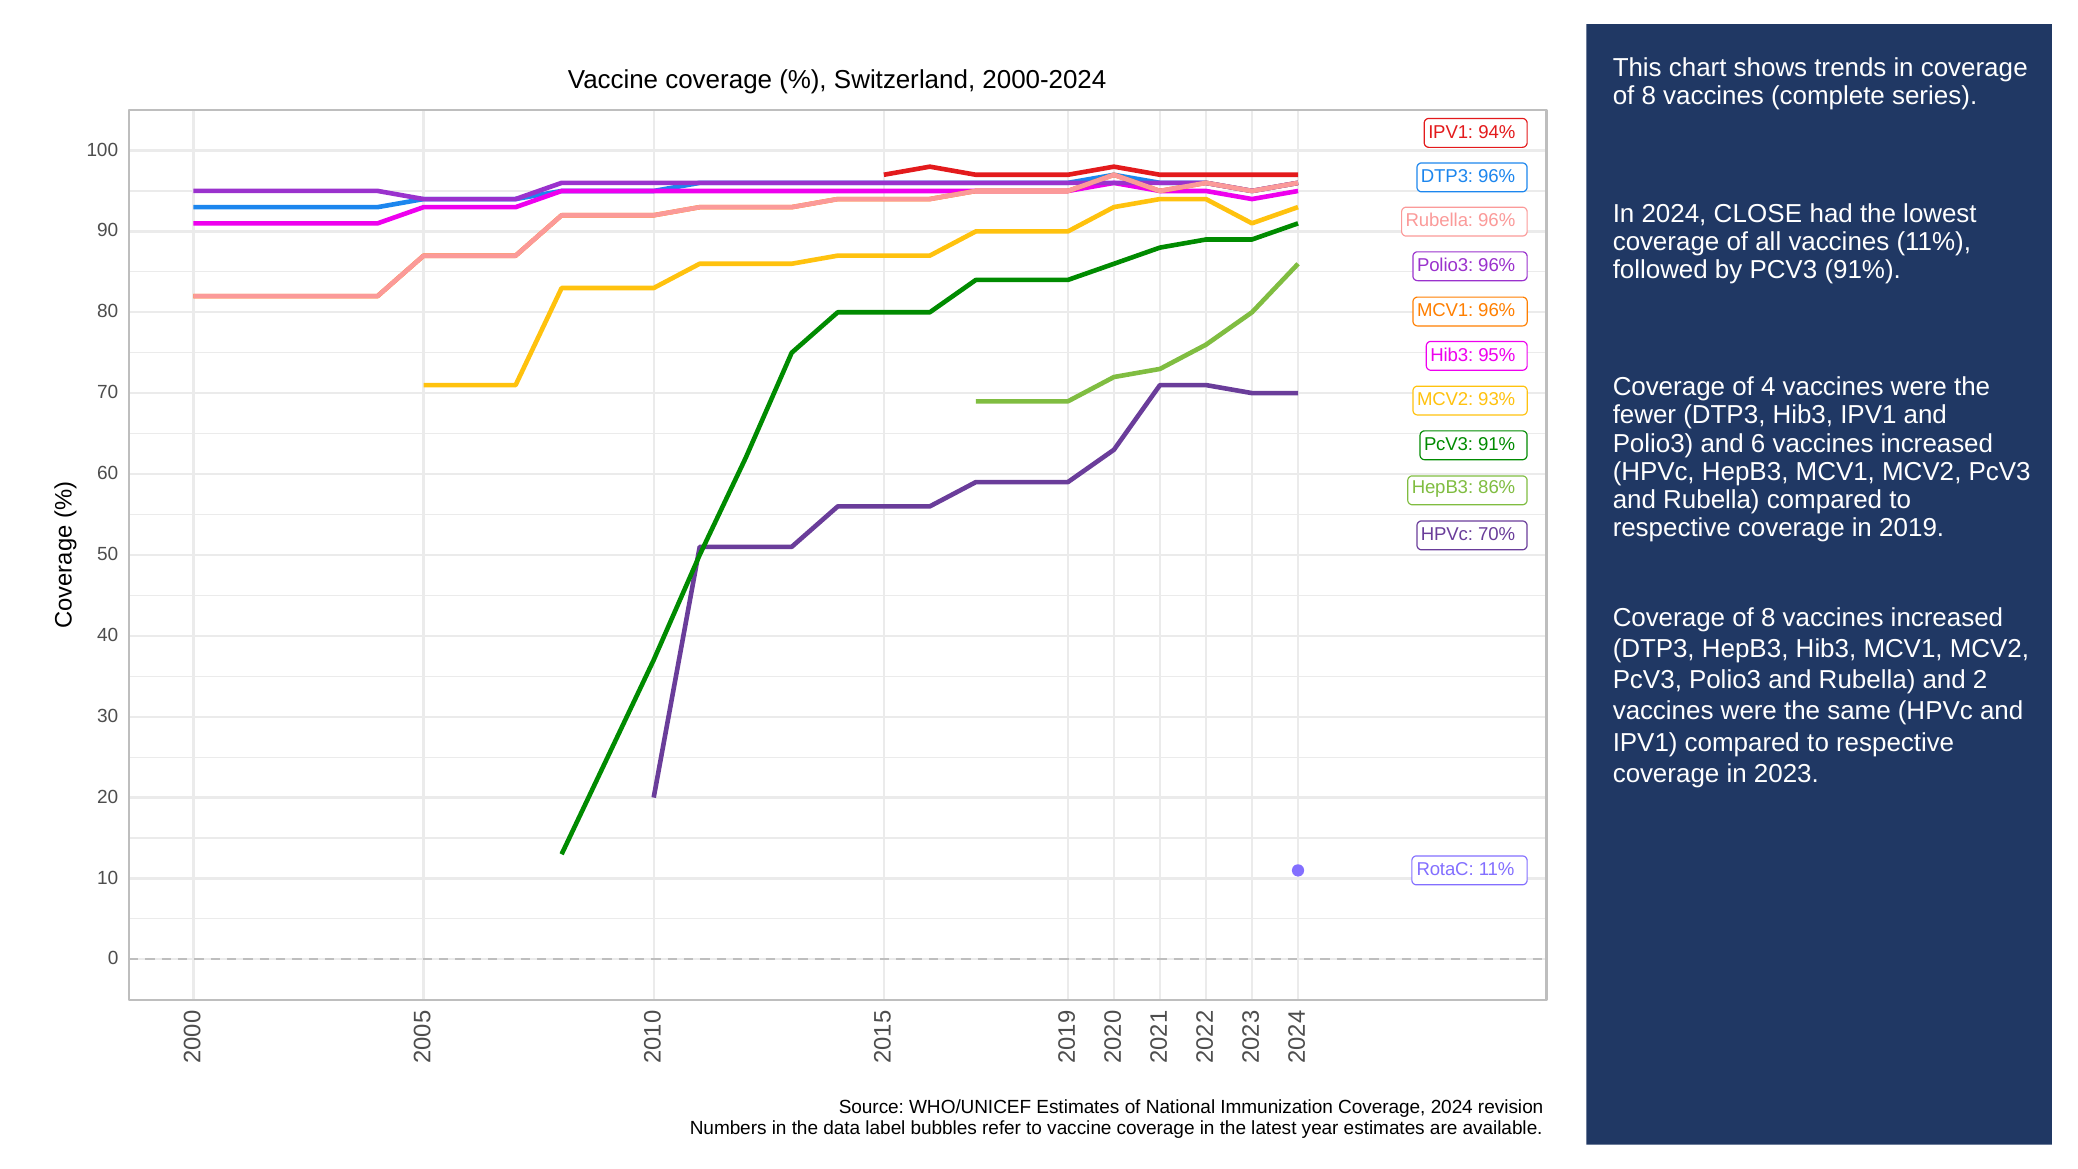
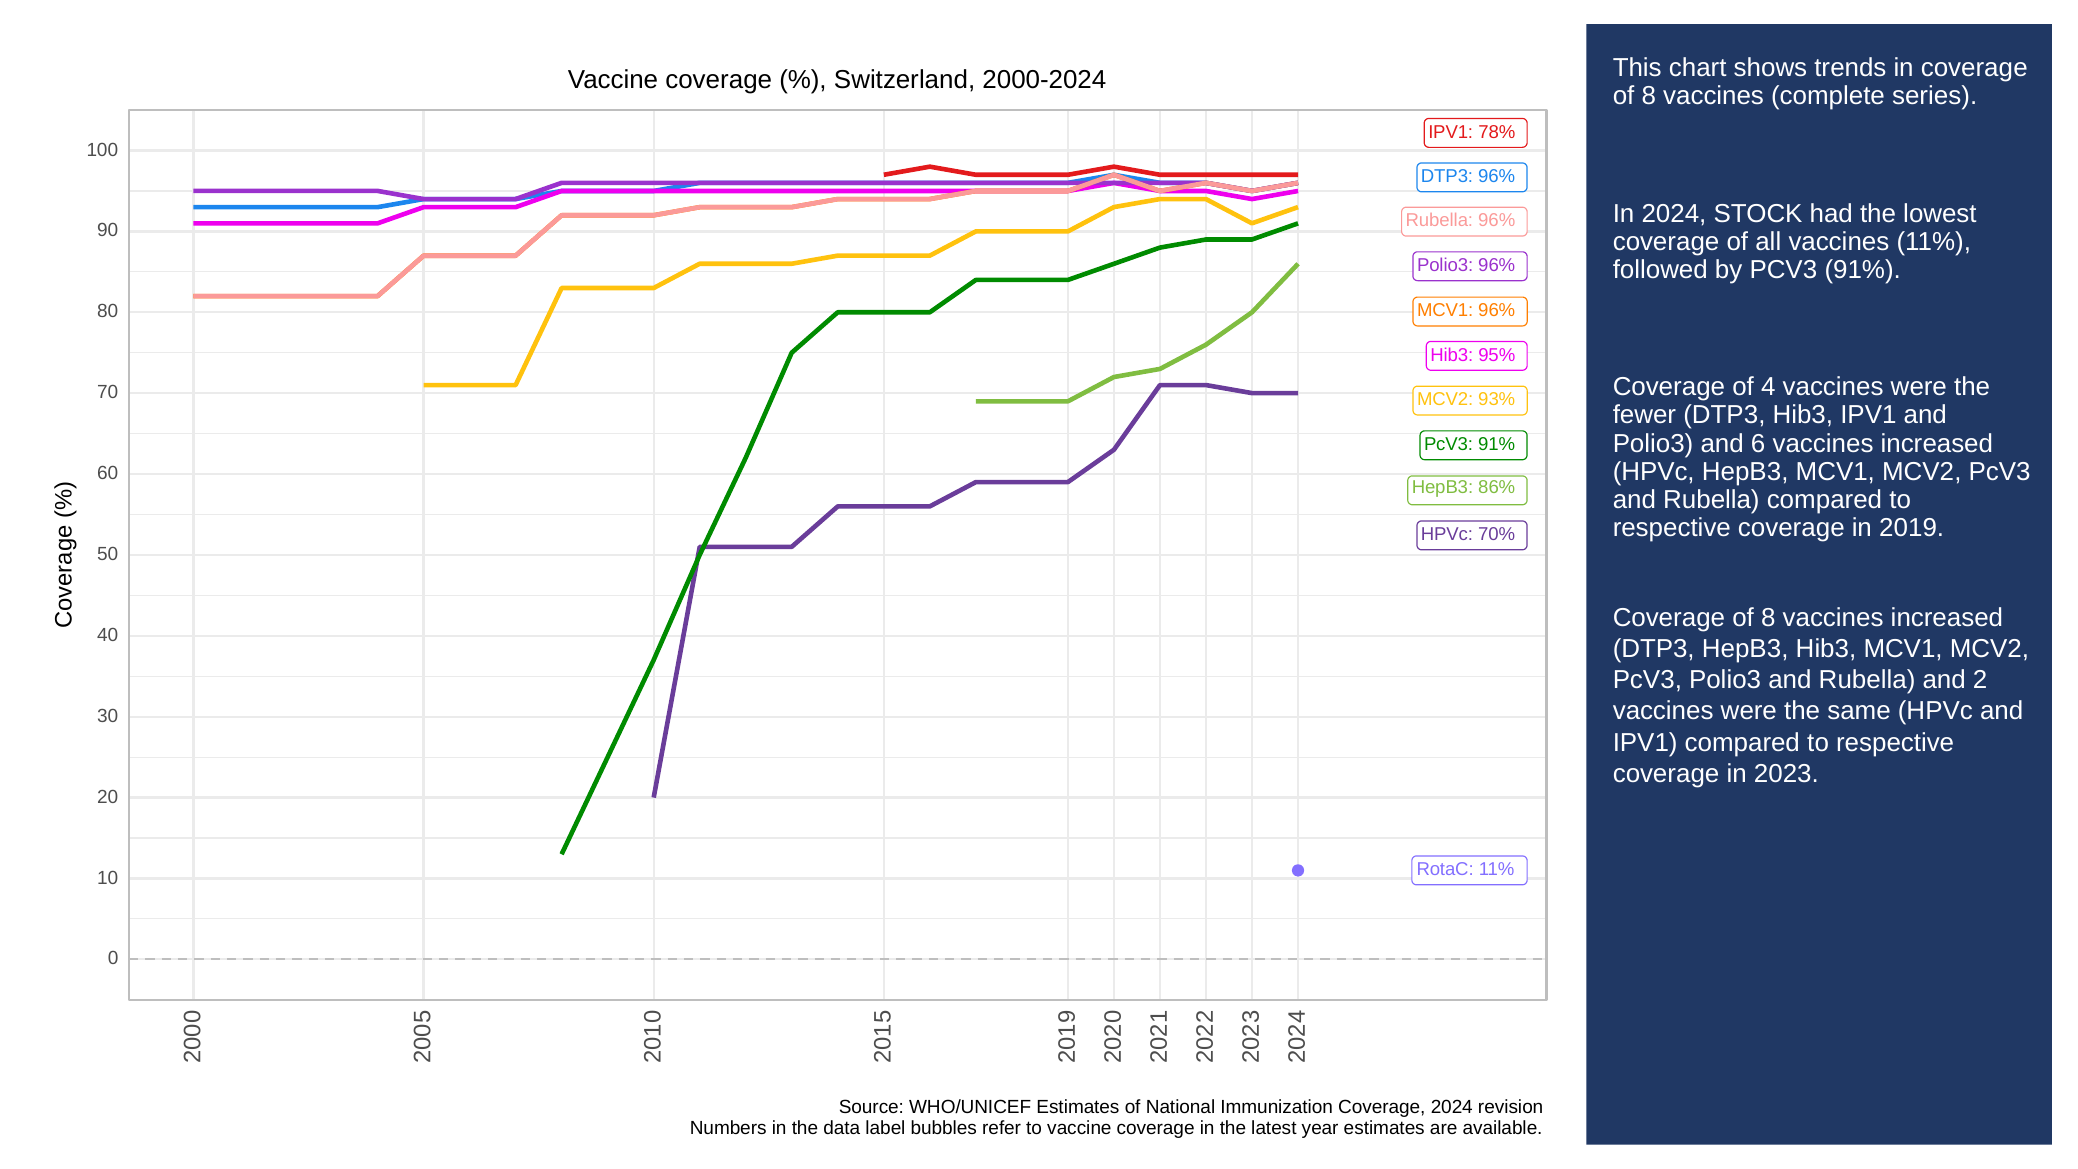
94%: 94% -> 78%
CLOSE: CLOSE -> STOCK
